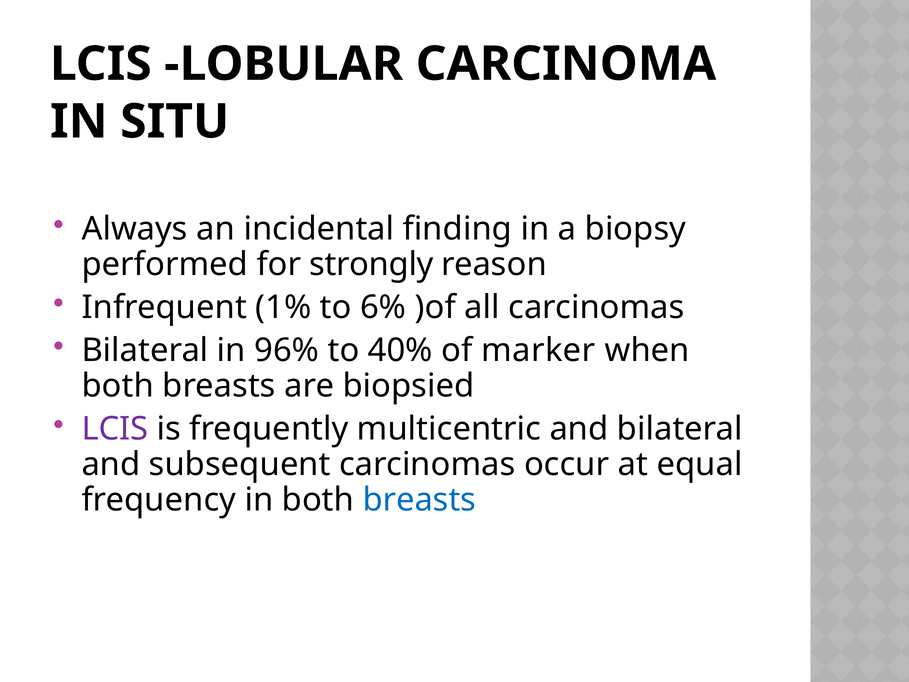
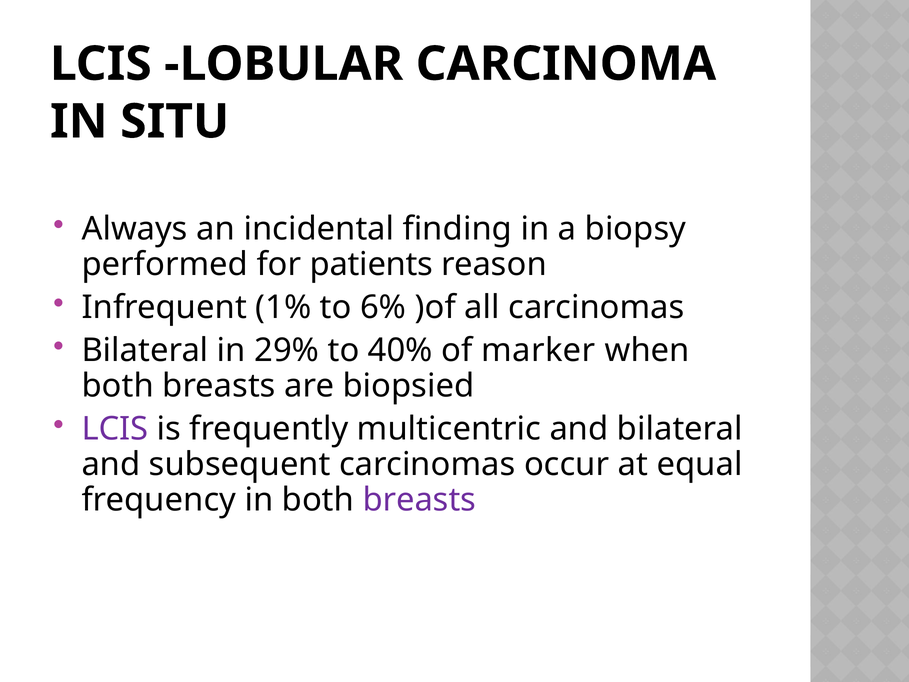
strongly: strongly -> patients
96%: 96% -> 29%
breasts at (419, 500) colour: blue -> purple
